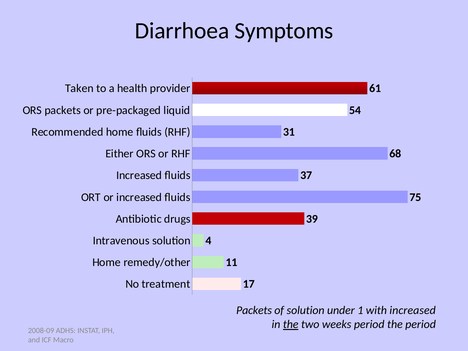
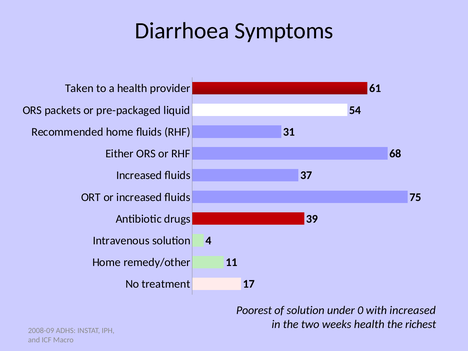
Packets at (254, 310): Packets -> Poorest
1: 1 -> 0
the at (291, 324) underline: present -> none
weeks period: period -> health
the period: period -> richest
